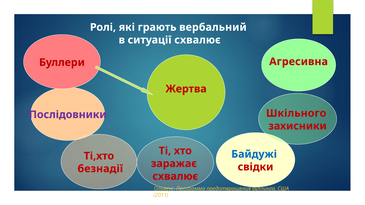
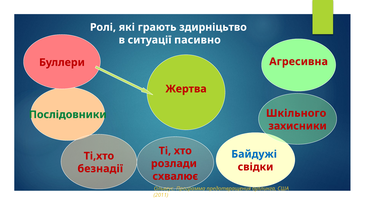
вербальний: вербальний -> здирніцьтво
ситуації схвалює: схвалює -> пасивно
Послідовники colour: purple -> green
заражає: заражає -> розлади
